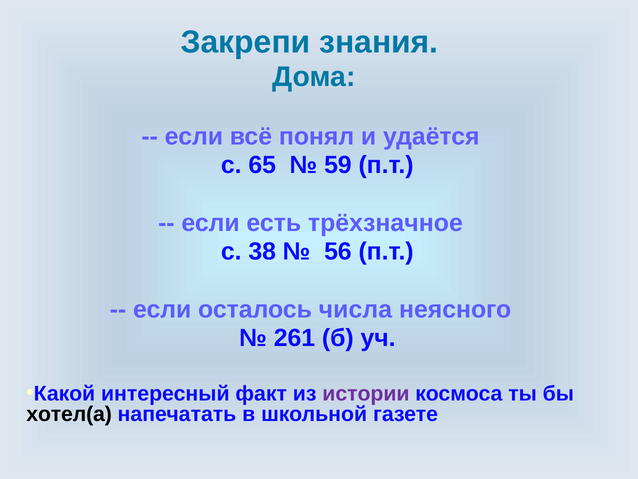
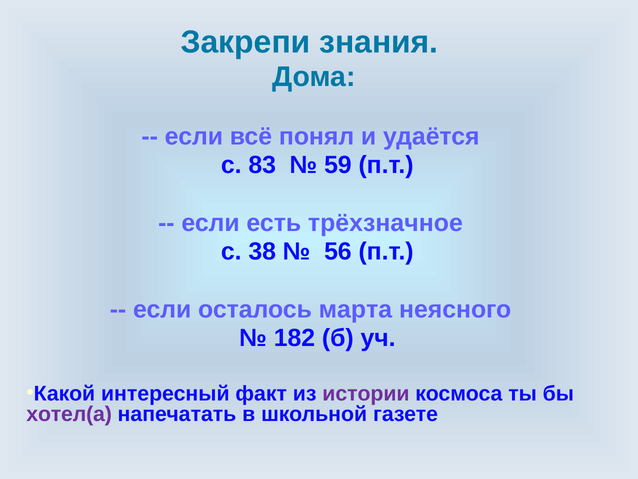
65: 65 -> 83
числа: числа -> марта
261: 261 -> 182
хотел(а colour: black -> purple
